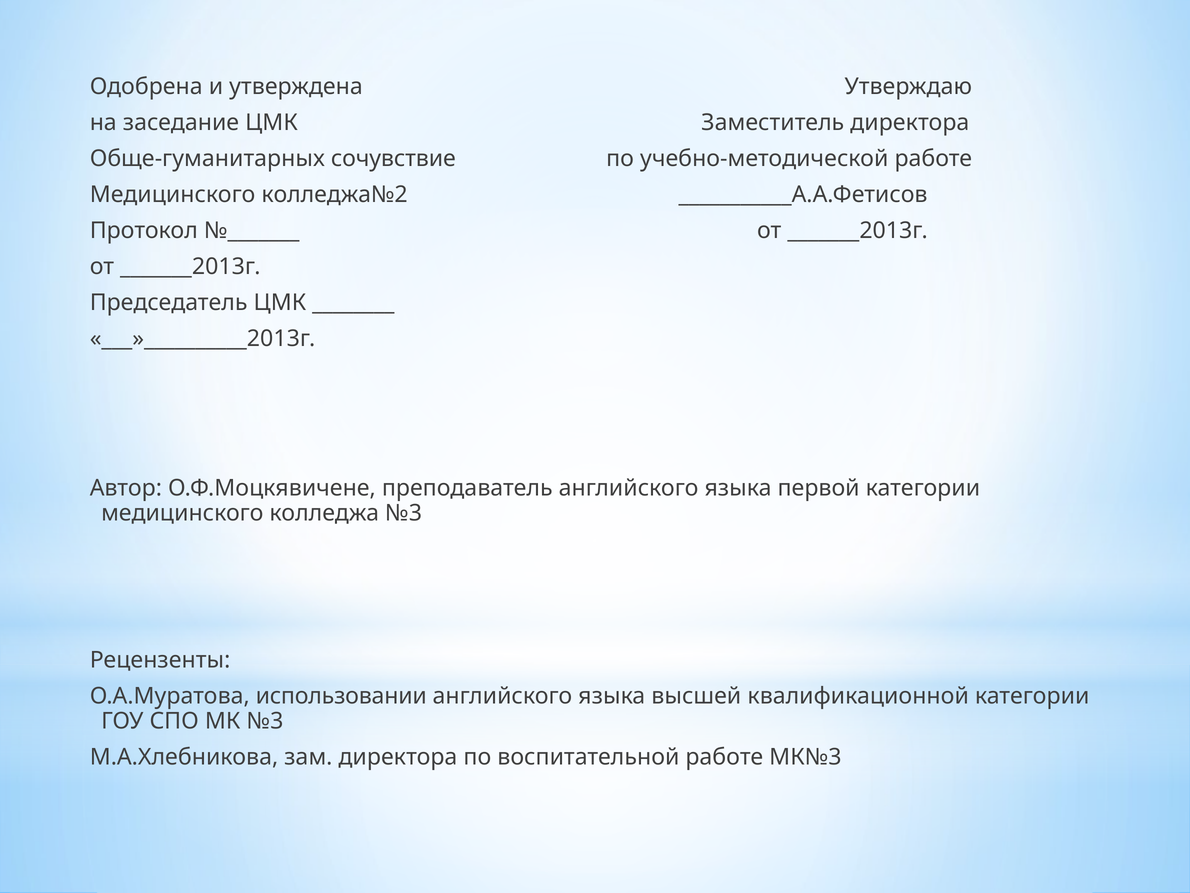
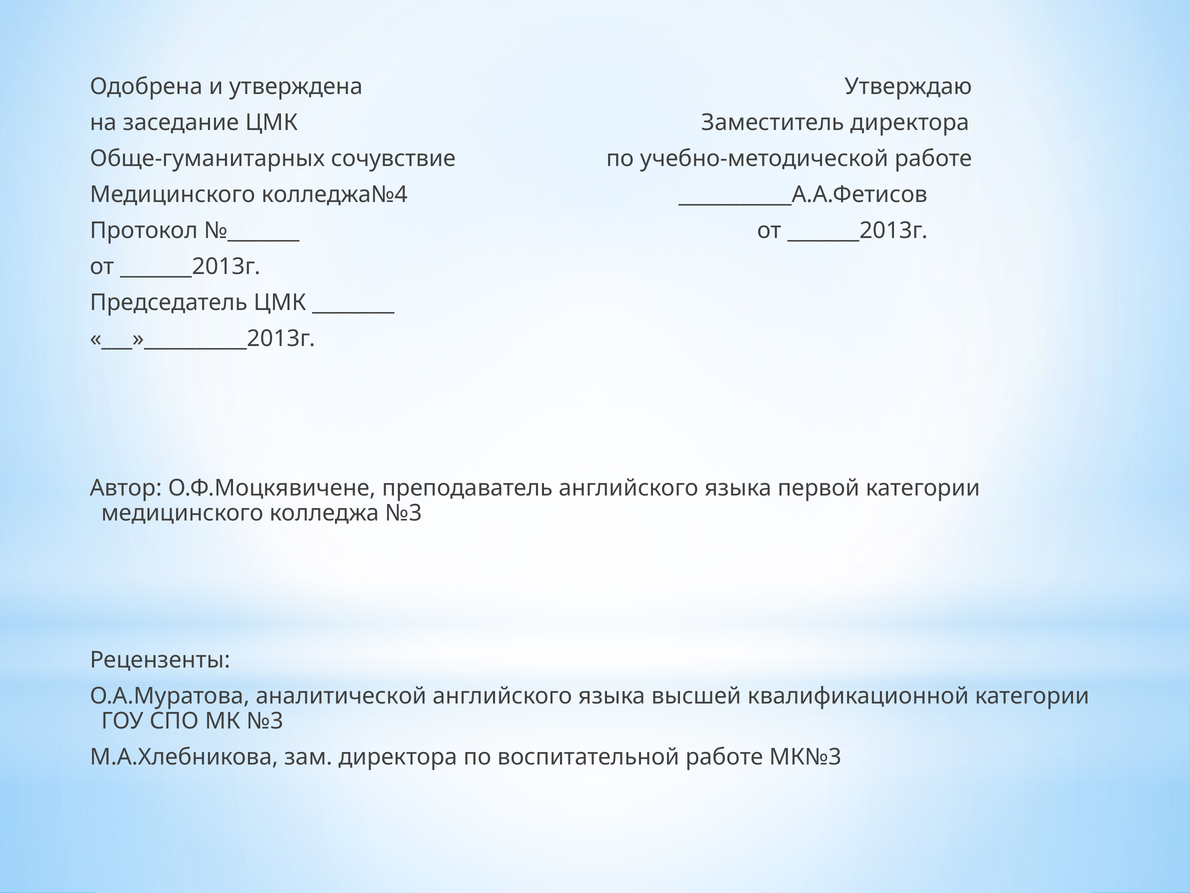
колледжа№2: колледжа№2 -> колледжа№4
использовании: использовании -> аналитической
